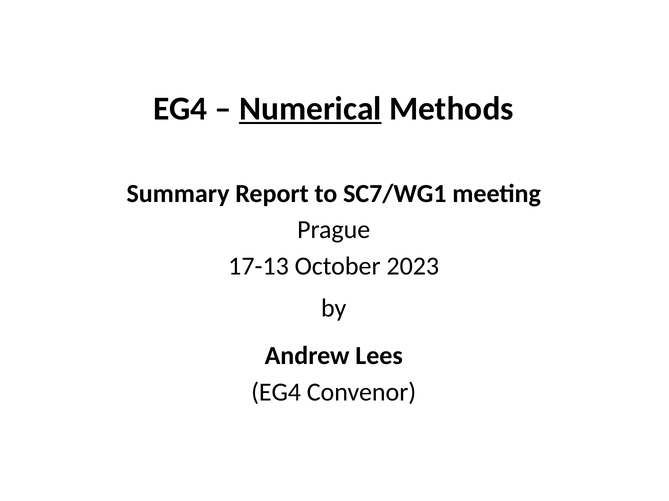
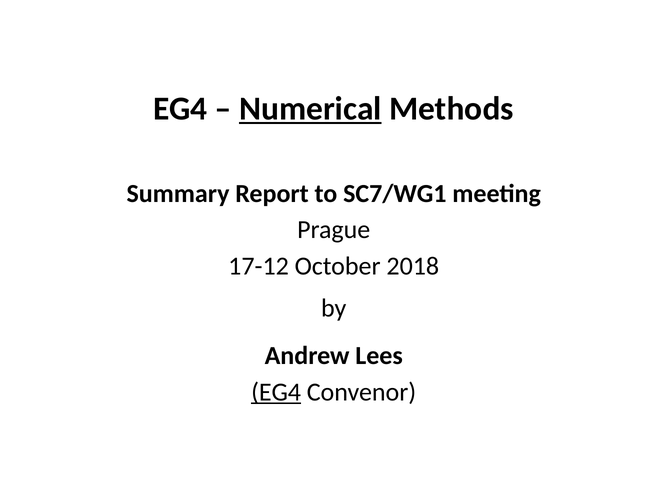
17-13: 17-13 -> 17-12
2023: 2023 -> 2018
EG4 at (276, 393) underline: none -> present
